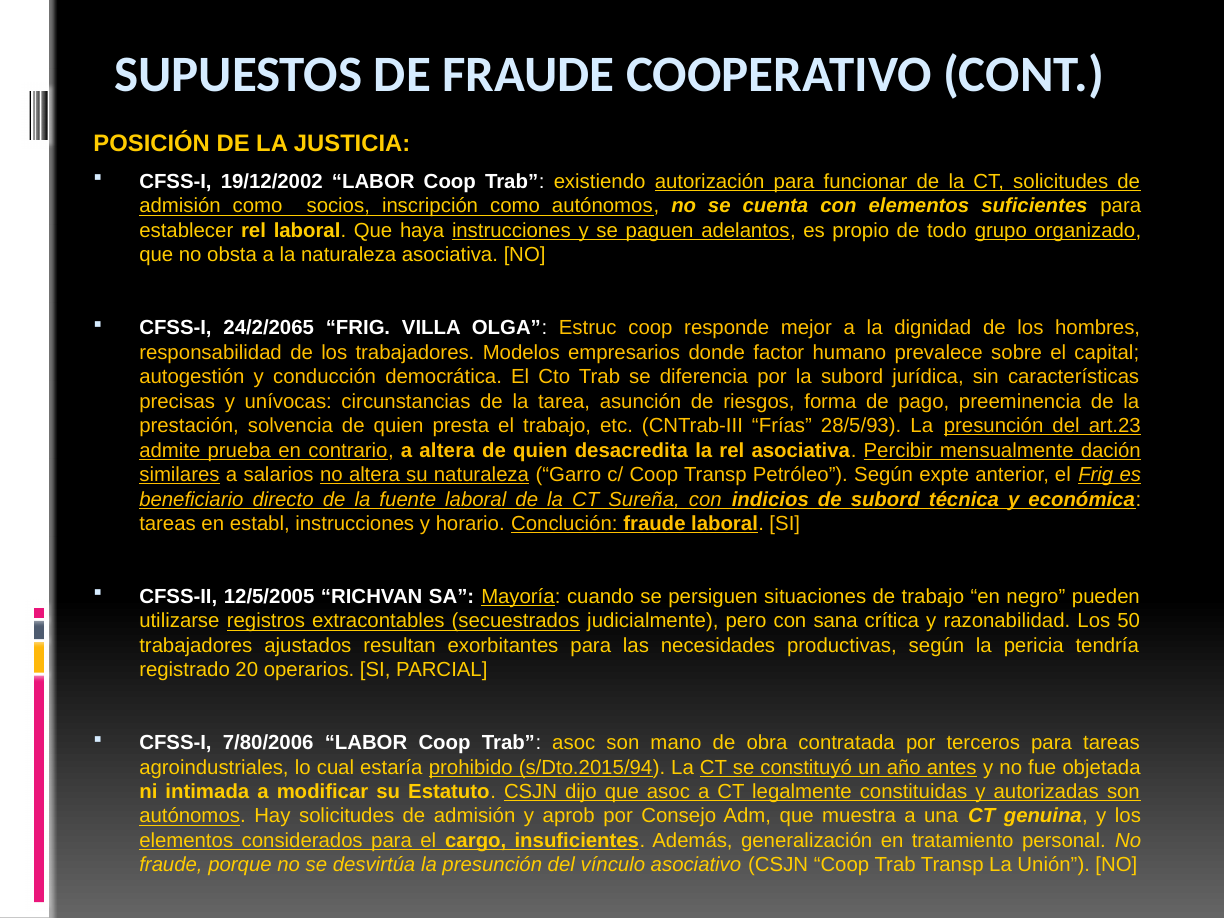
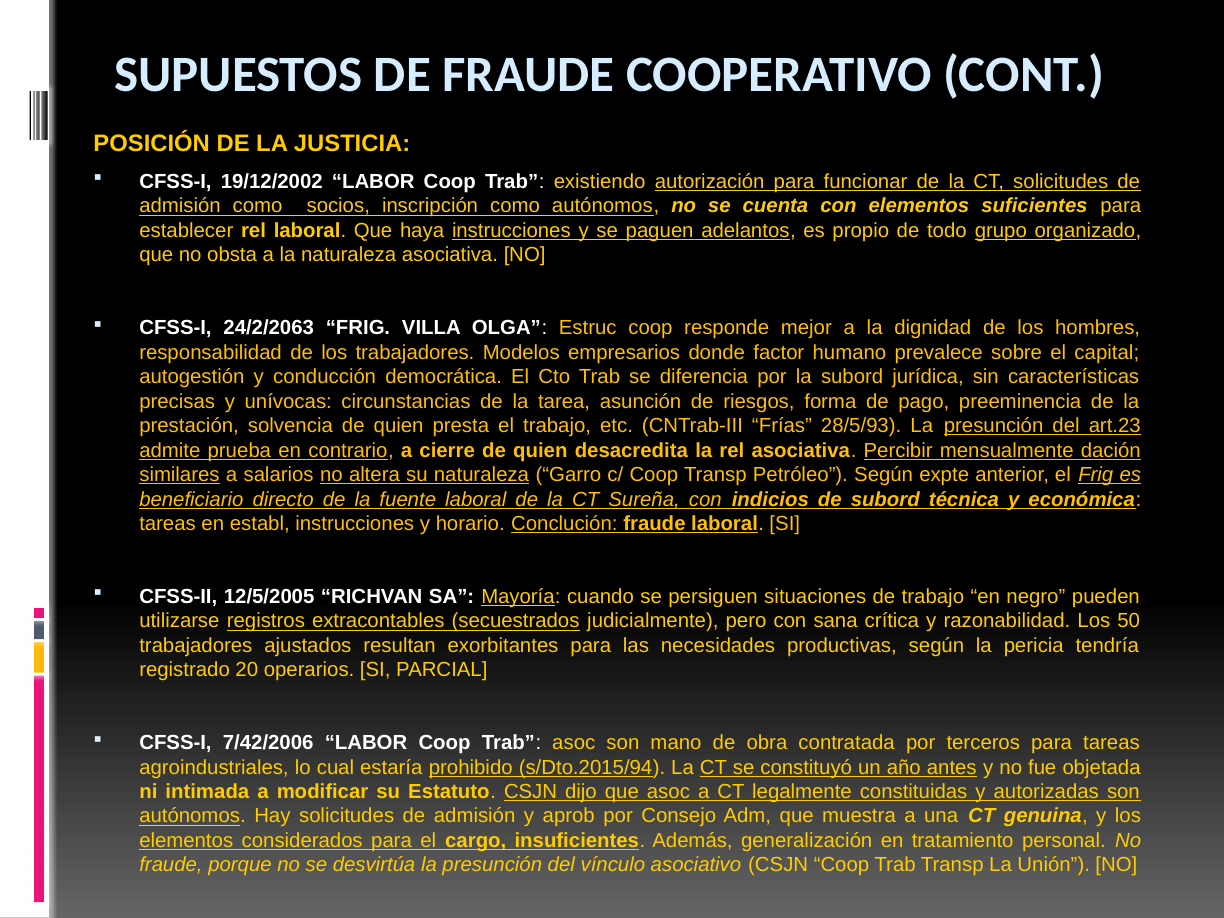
24/2/2065: 24/2/2065 -> 24/2/2063
a altera: altera -> cierre
7/80/2006: 7/80/2006 -> 7/42/2006
